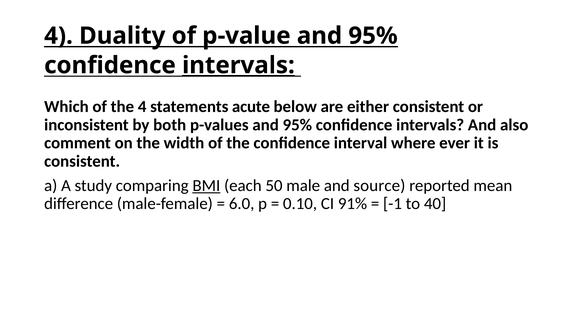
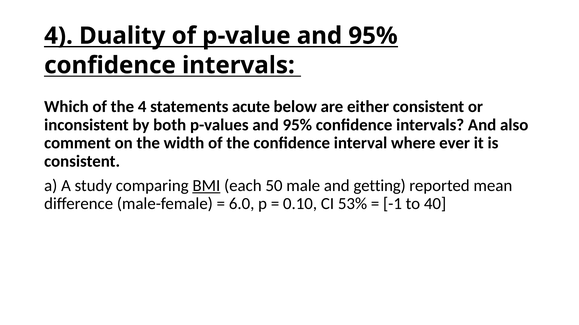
intervals at (238, 65) underline: present -> none
source: source -> getting
91%: 91% -> 53%
